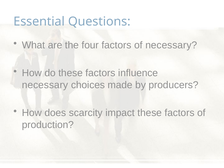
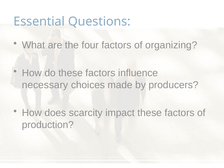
of necessary: necessary -> organizing
